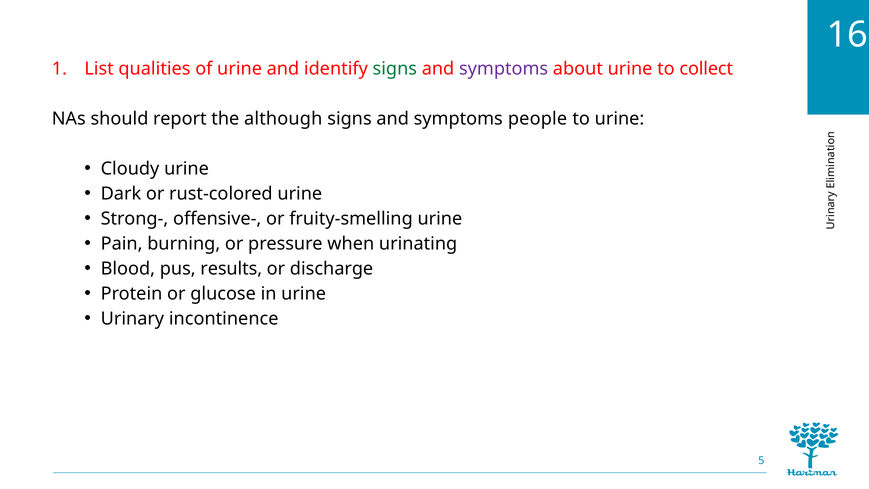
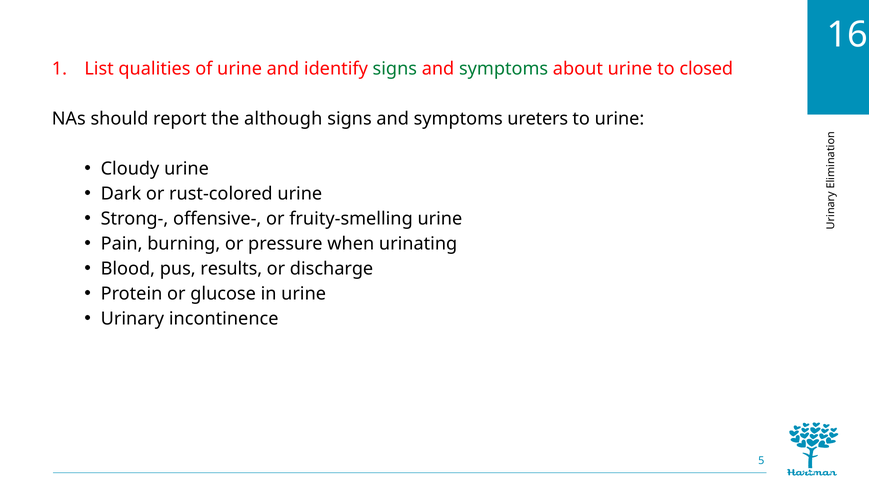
symptoms at (504, 69) colour: purple -> green
collect: collect -> closed
people: people -> ureters
